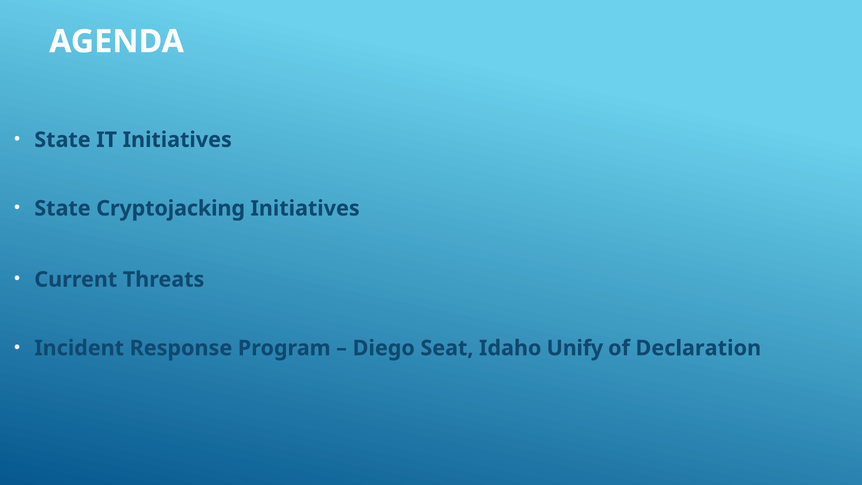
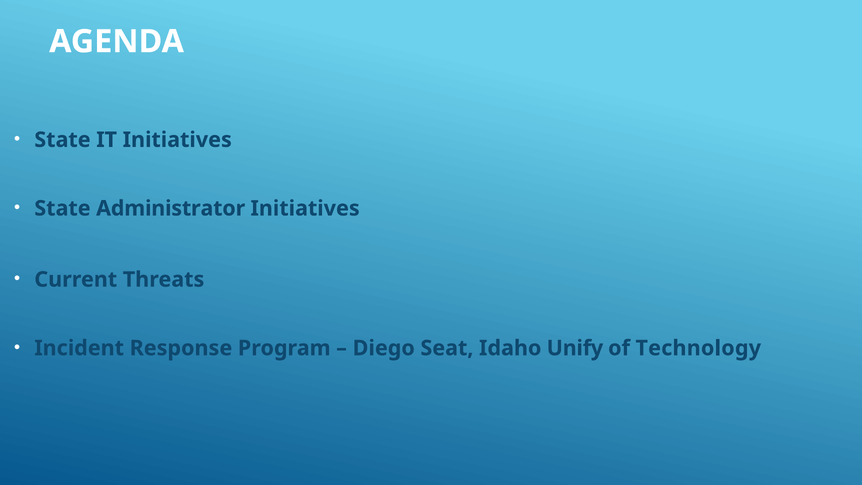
Cryptojacking: Cryptojacking -> Administrator
Declaration: Declaration -> Technology
